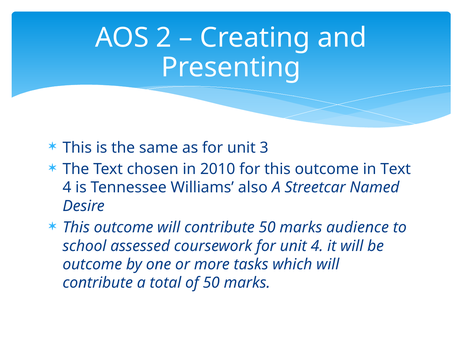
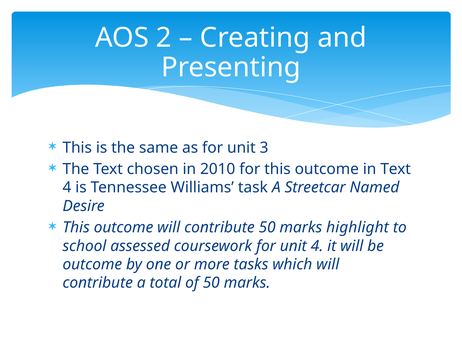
also: also -> task
audience: audience -> highlight
